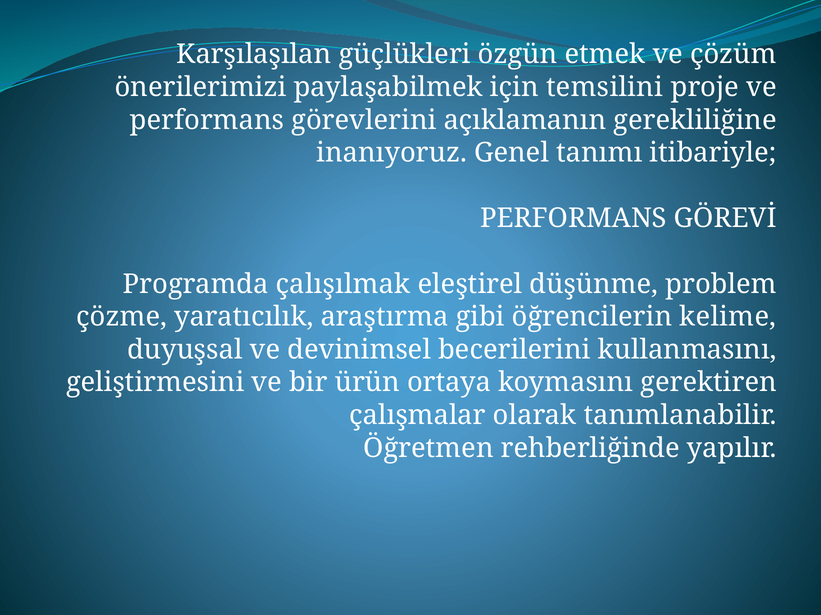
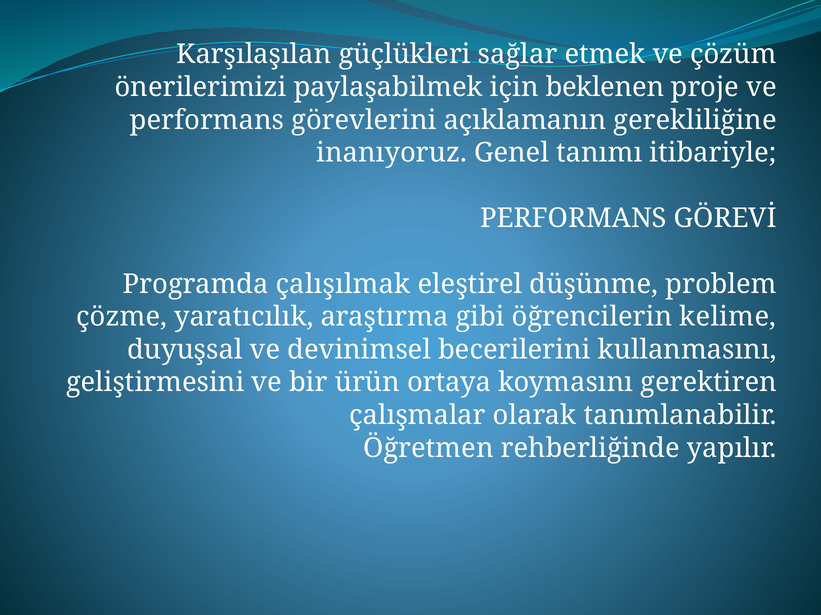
özgün: özgün -> sağlar
temsilini: temsilini -> beklenen
